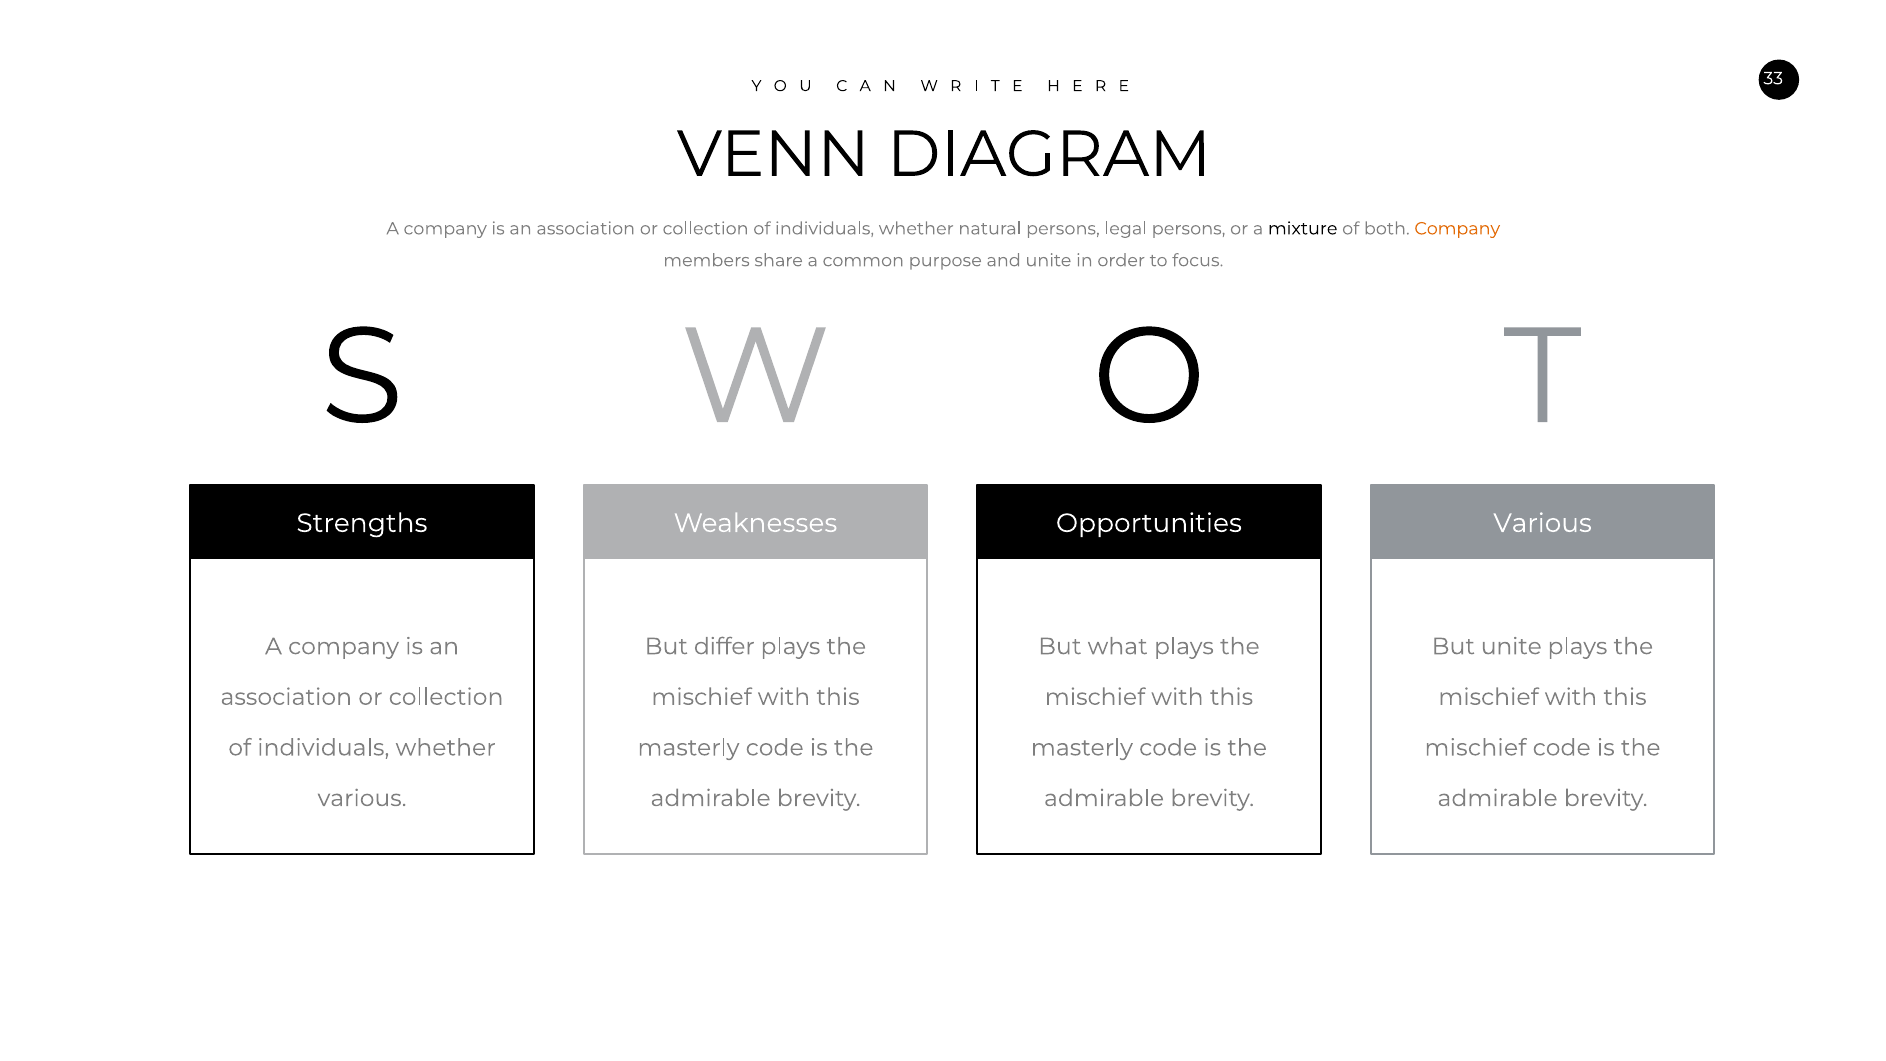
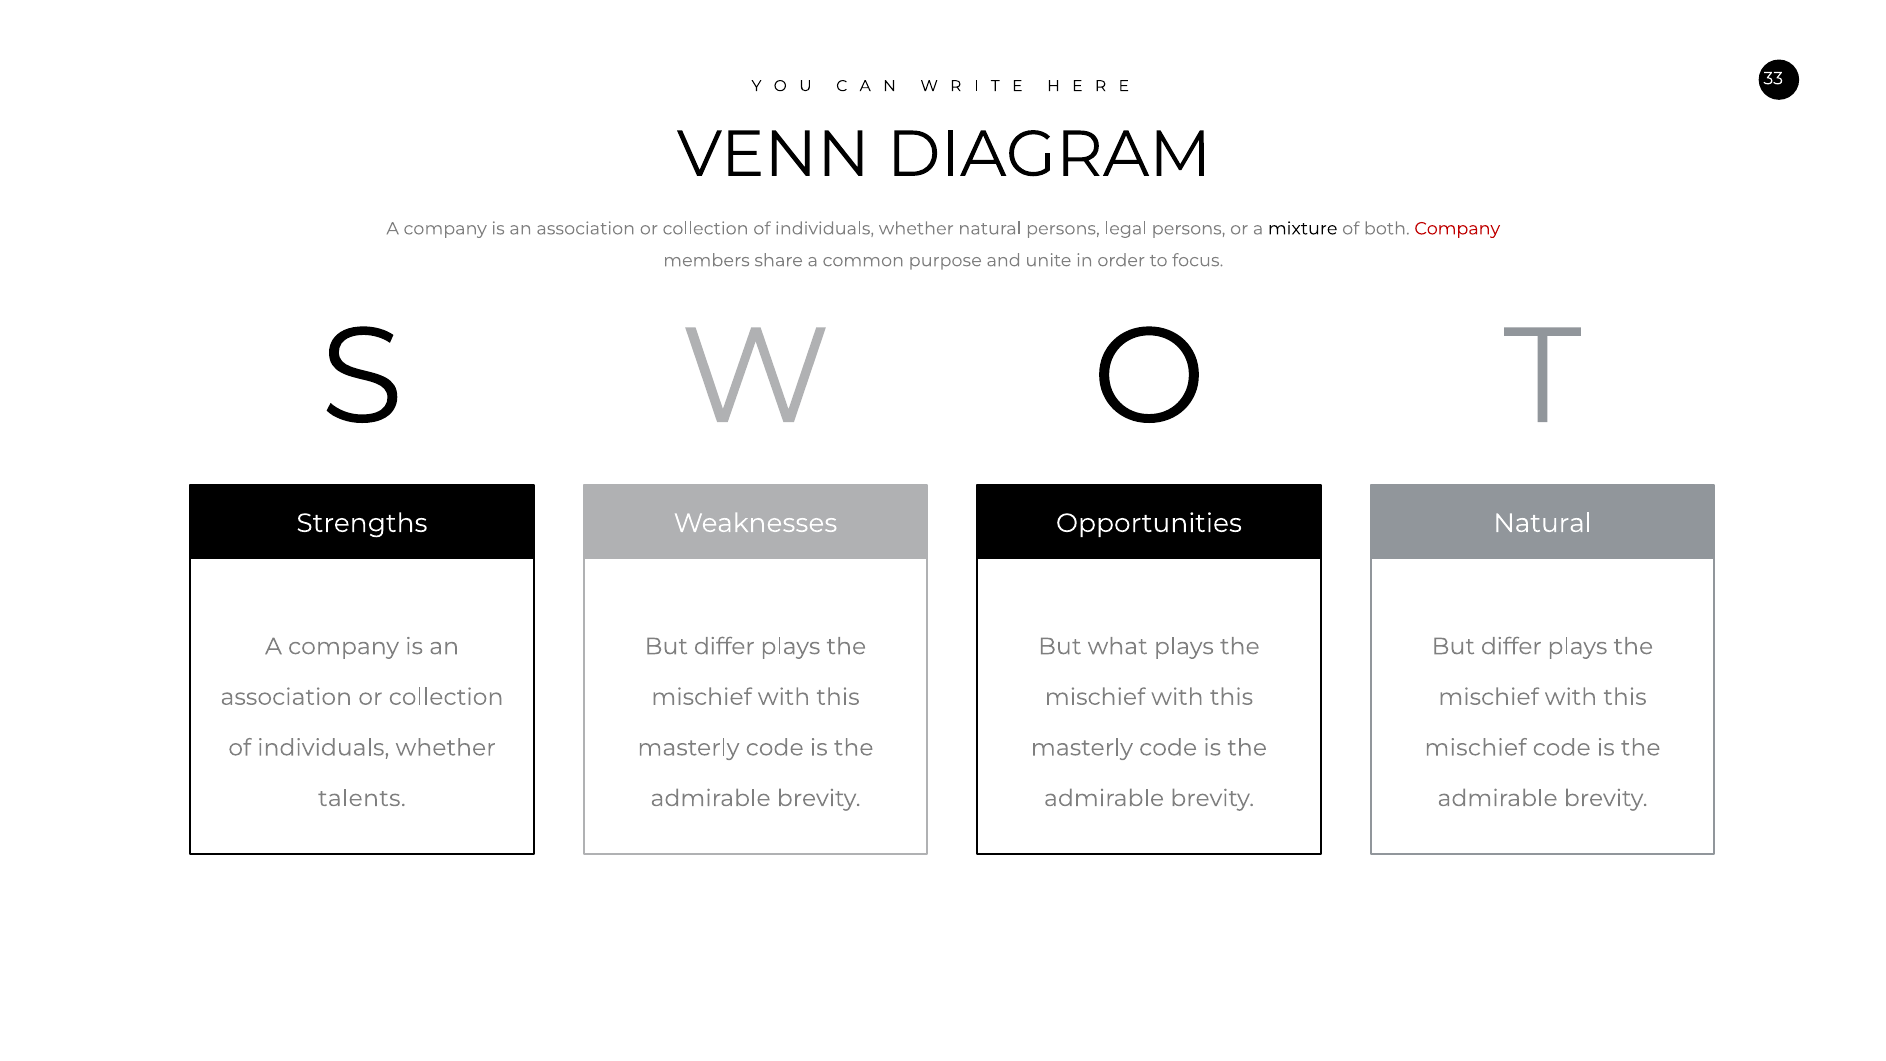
Company at (1457, 229) colour: orange -> red
Various at (1543, 523): Various -> Natural
unite at (1511, 647): unite -> differ
various at (362, 798): various -> talents
